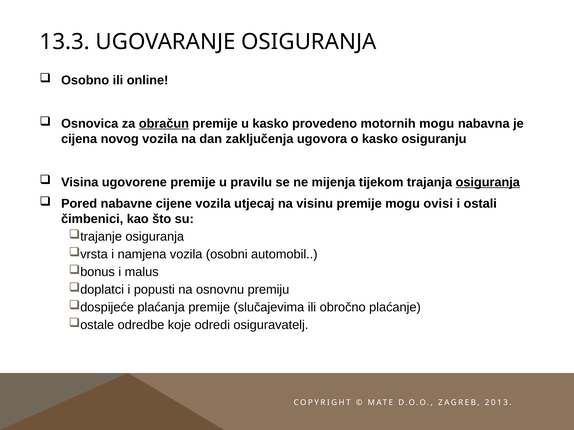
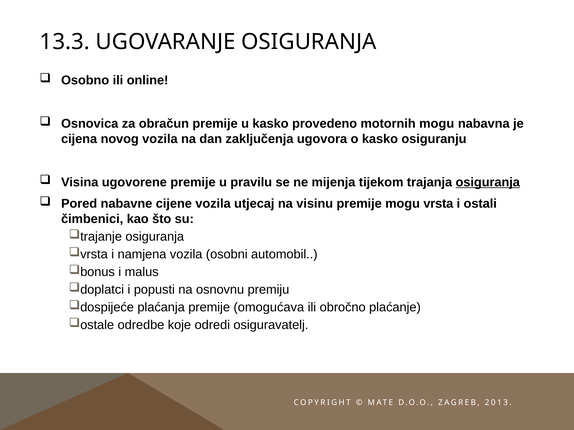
obračun underline: present -> none
ovisi: ovisi -> vrsta
slučajevima: slučajevima -> omogućava
